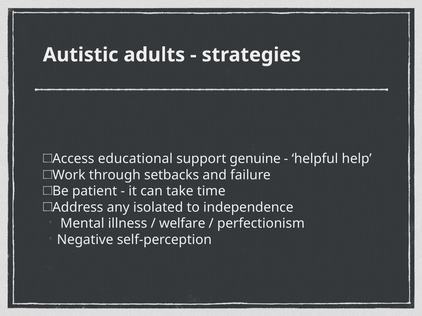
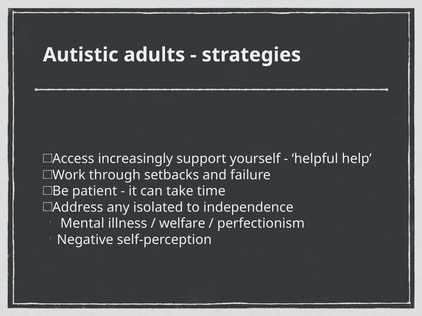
educational: educational -> increasingly
genuine: genuine -> yourself
